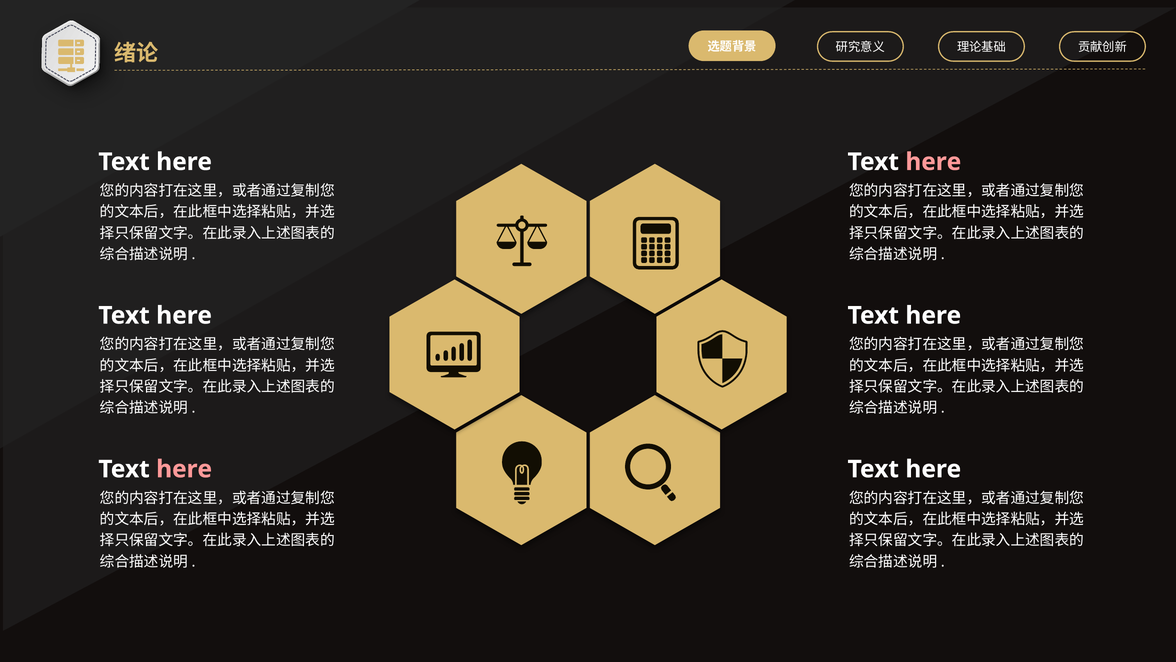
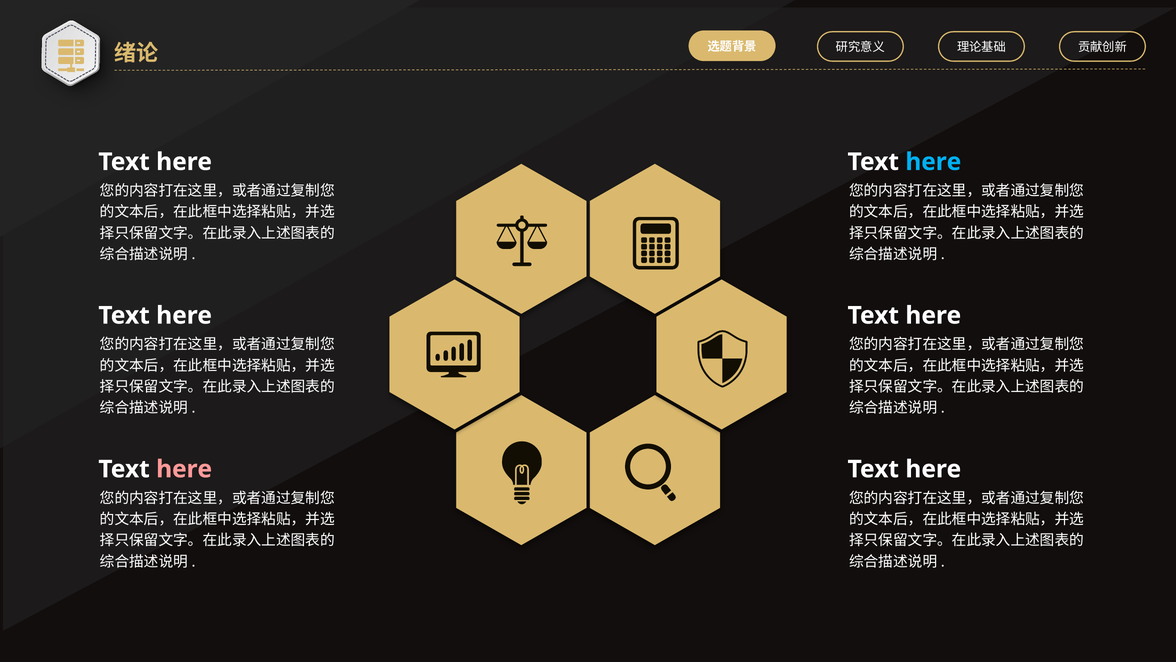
here at (933, 162) colour: pink -> light blue
